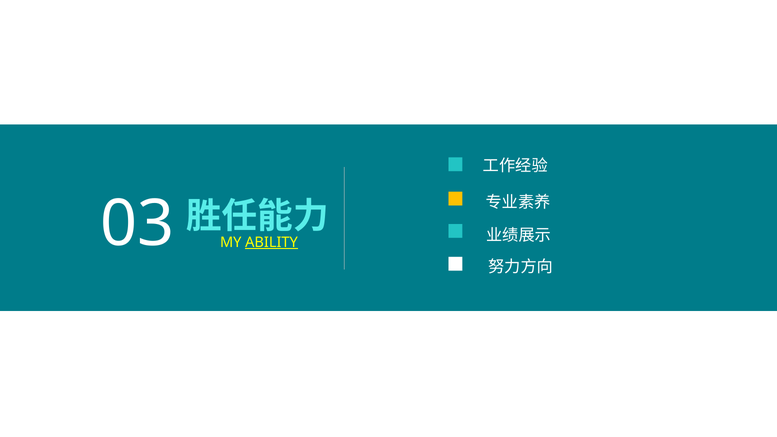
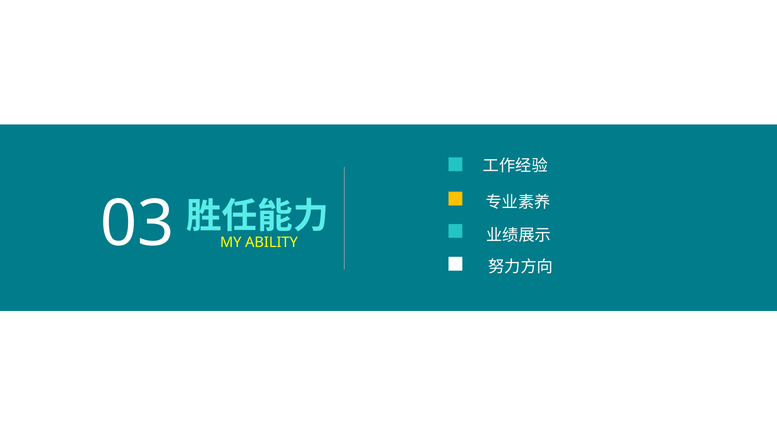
ABILITY underline: present -> none
